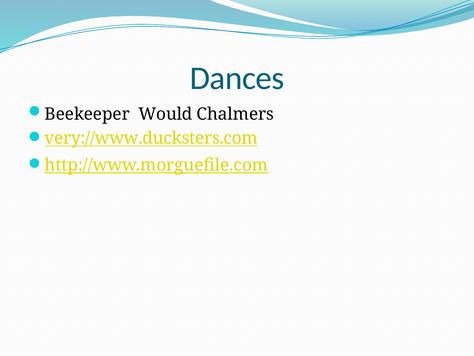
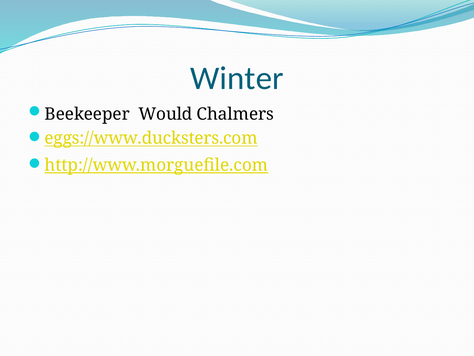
Dances: Dances -> Winter
very://www.ducksters.com: very://www.ducksters.com -> eggs://www.ducksters.com
